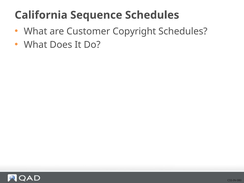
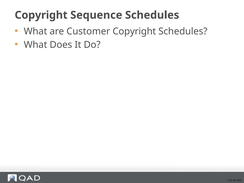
California at (41, 15): California -> Copyright
